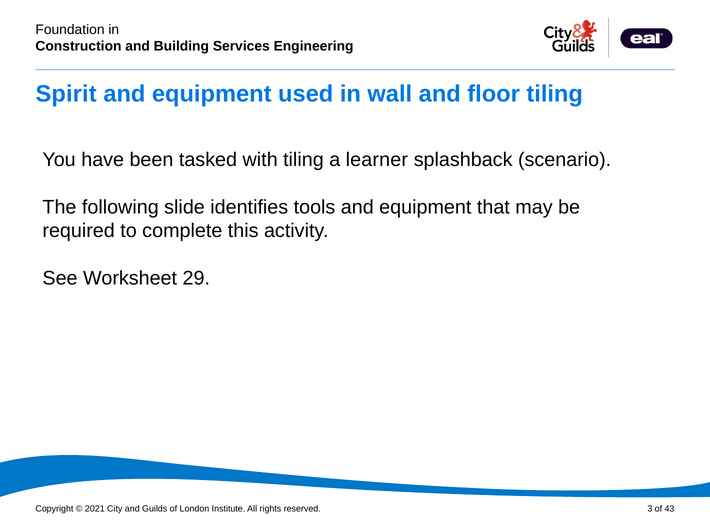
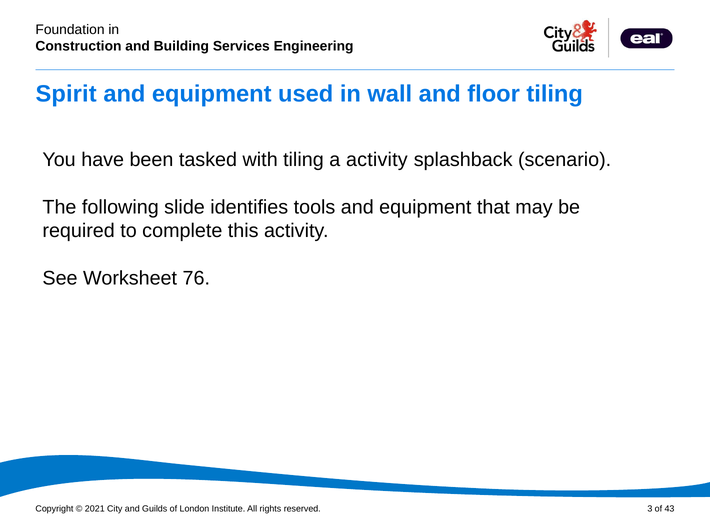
a learner: learner -> activity
29: 29 -> 76
